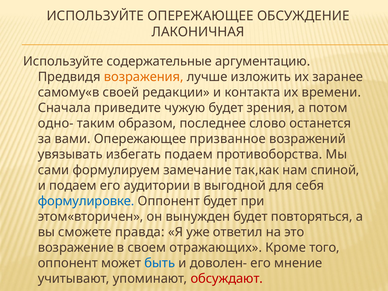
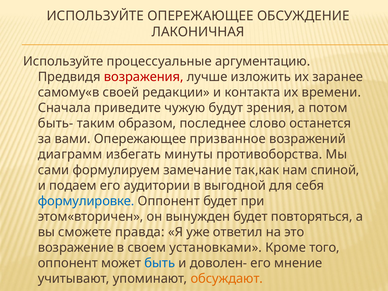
содержательные: содержательные -> процессуальные
возражения colour: orange -> red
чужую будет: будет -> будут
одно-: одно- -> быть-
увязывать: увязывать -> диаграмм
избегать подаем: подаем -> минуты
отражающих: отражающих -> установками
обсуждают colour: red -> orange
